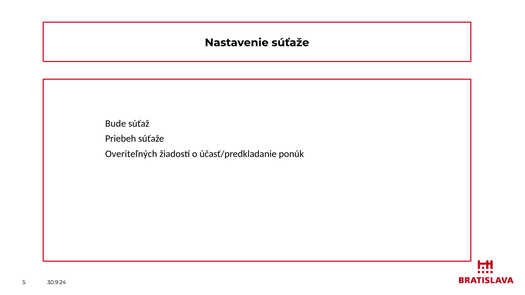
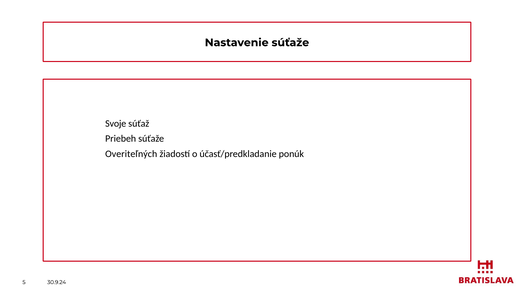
Bude: Bude -> Svoje
